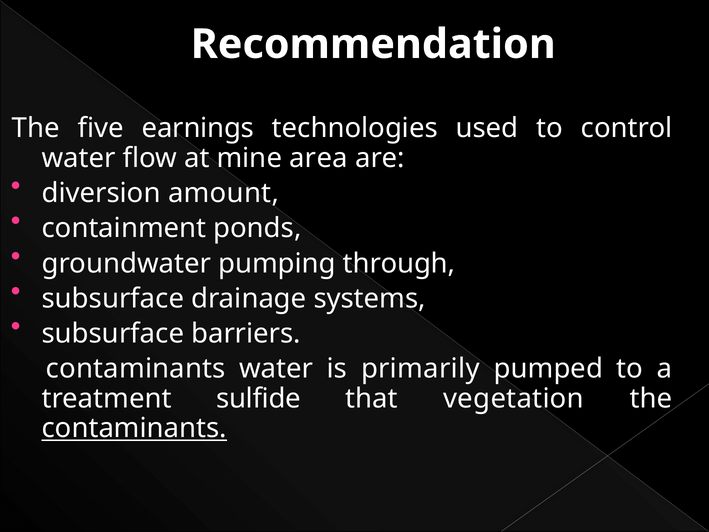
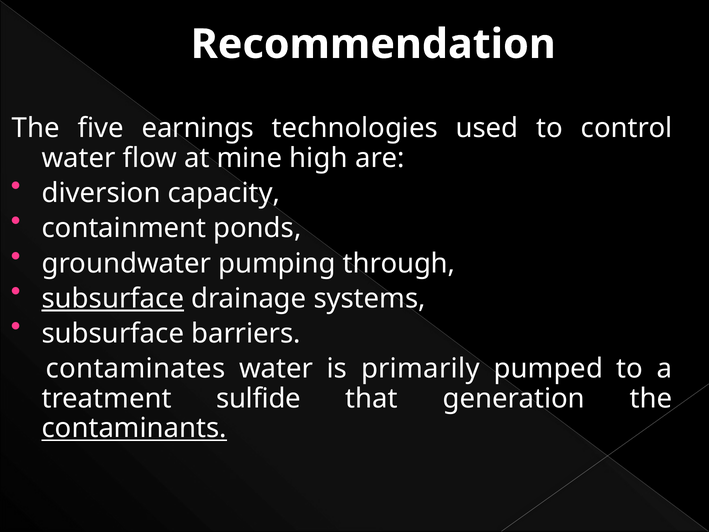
area: area -> high
amount: amount -> capacity
subsurface at (113, 298) underline: none -> present
contaminants at (136, 369): contaminants -> contaminates
vegetation: vegetation -> generation
